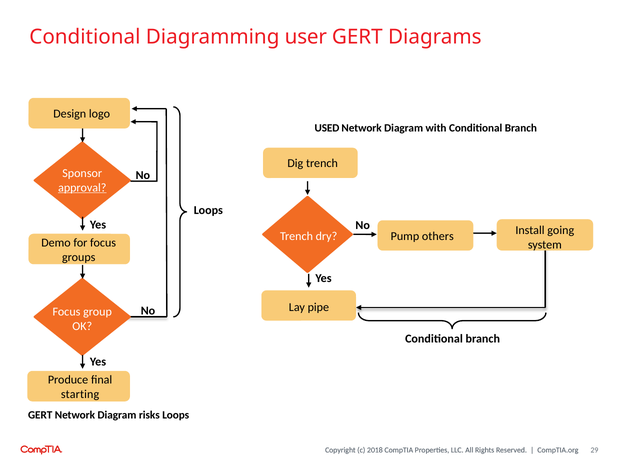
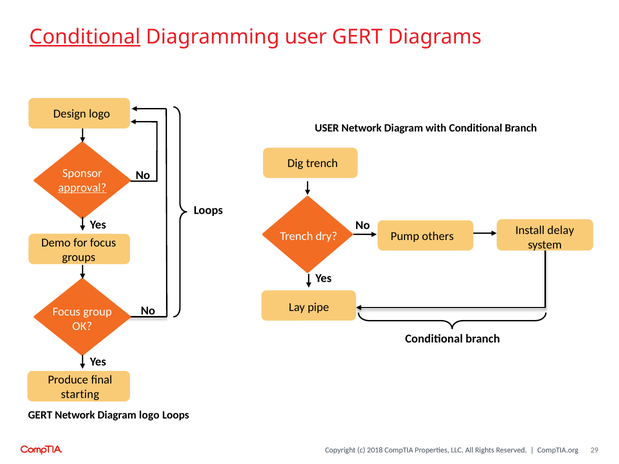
Conditional at (85, 37) underline: none -> present
USED at (327, 128): USED -> USER
going: going -> delay
Diagram risks: risks -> logo
